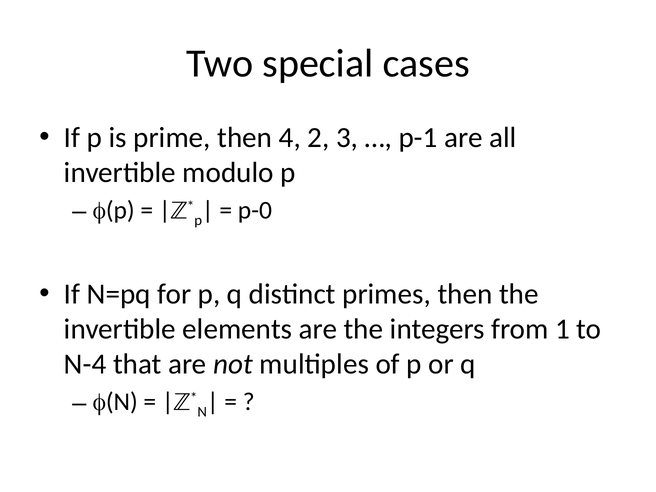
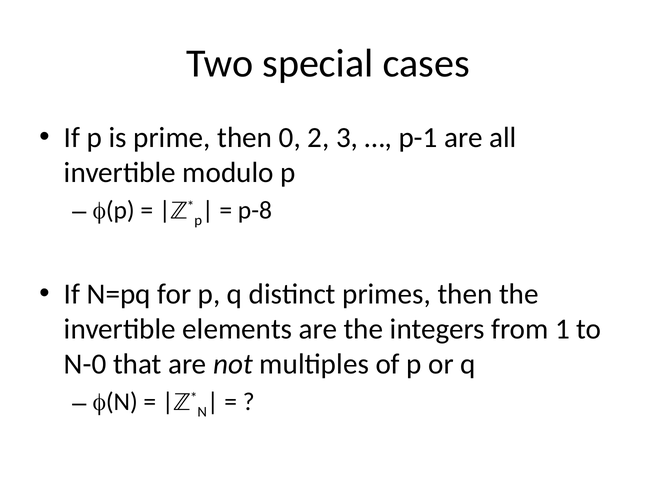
4: 4 -> 0
p-0: p-0 -> p-8
N-4: N-4 -> N-0
